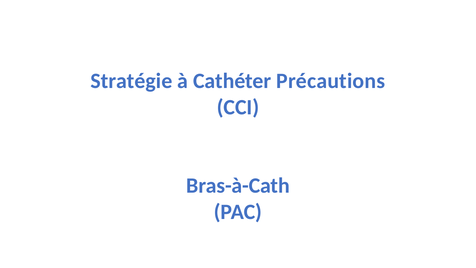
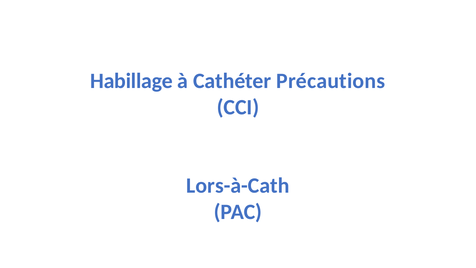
Stratégie: Stratégie -> Habillage
Bras-à-Cath: Bras-à-Cath -> Lors-à-Cath
